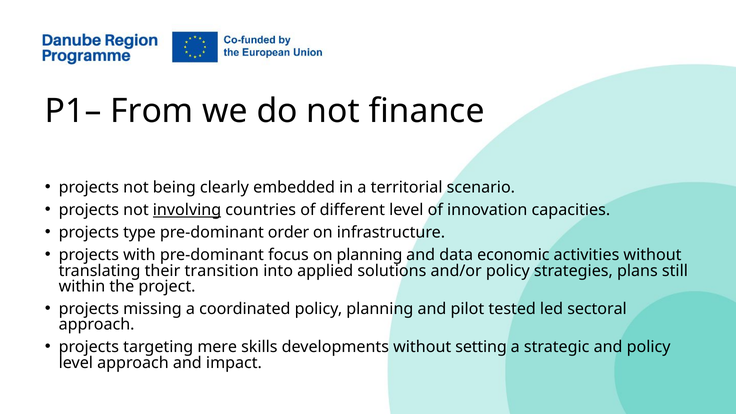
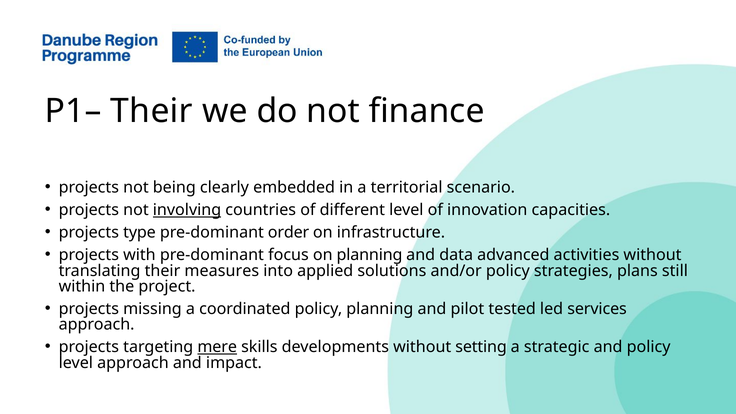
P1– From: From -> Their
economic: economic -> advanced
transition: transition -> measures
sectoral: sectoral -> services
mere underline: none -> present
